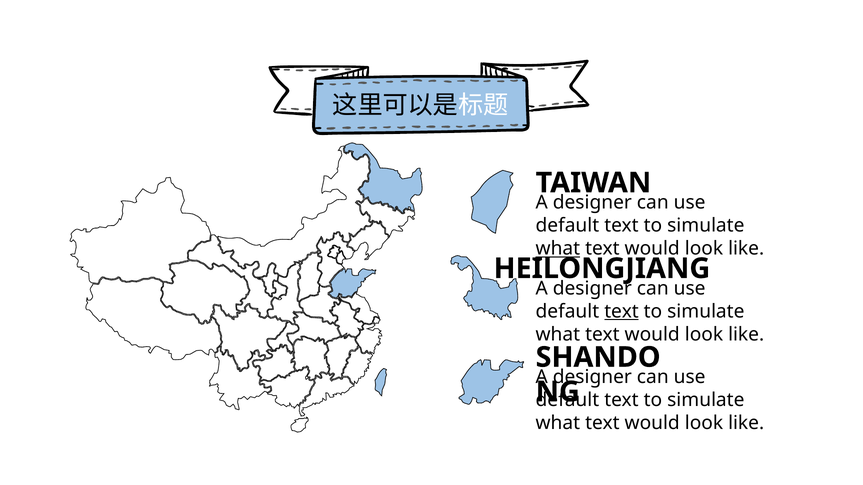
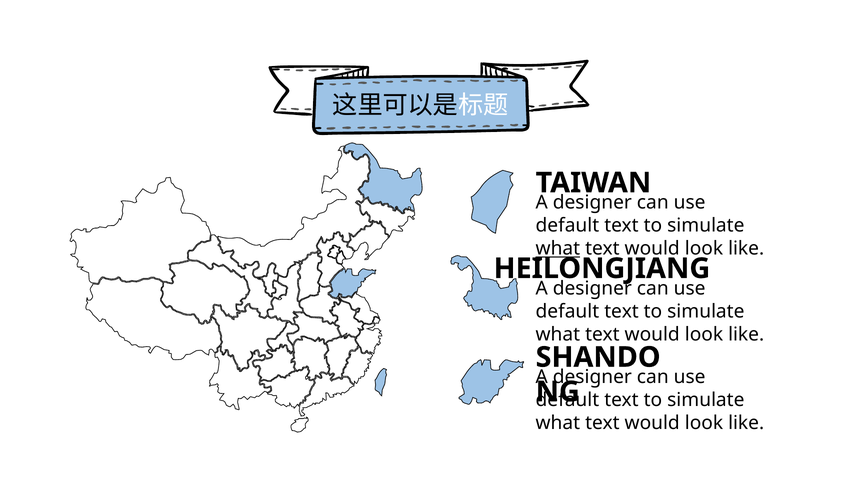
text at (621, 312) underline: present -> none
